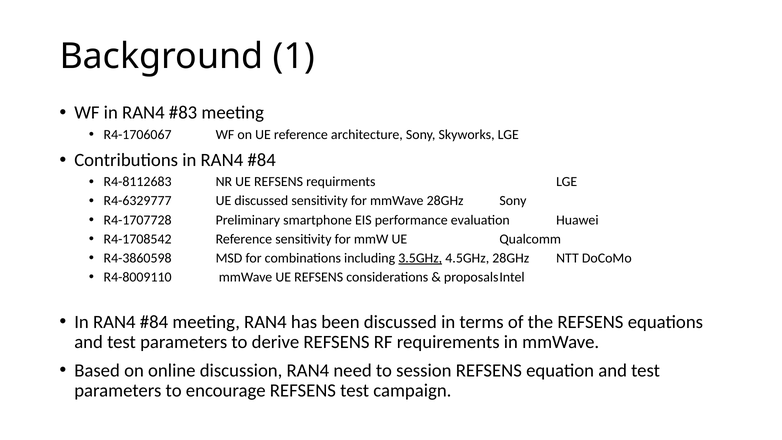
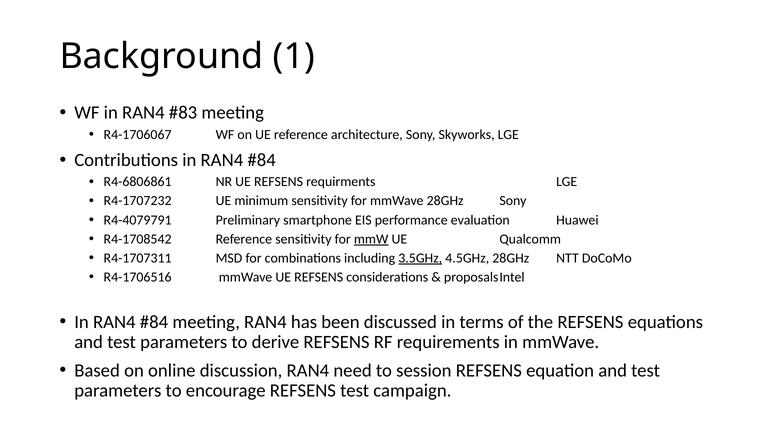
R4-8112683: R4-8112683 -> R4-6806861
R4-6329777: R4-6329777 -> R4-1707232
UE discussed: discussed -> minimum
R4-1707728: R4-1707728 -> R4-4079791
mmW underline: none -> present
R4-3860598: R4-3860598 -> R4-1707311
R4-8009110: R4-8009110 -> R4-1706516
